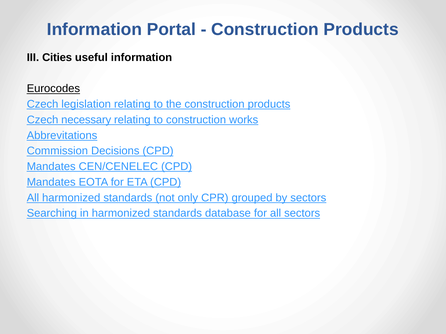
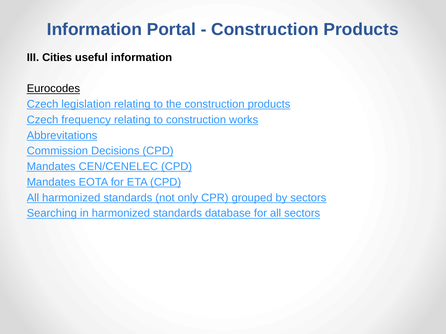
necessary: necessary -> frequency
